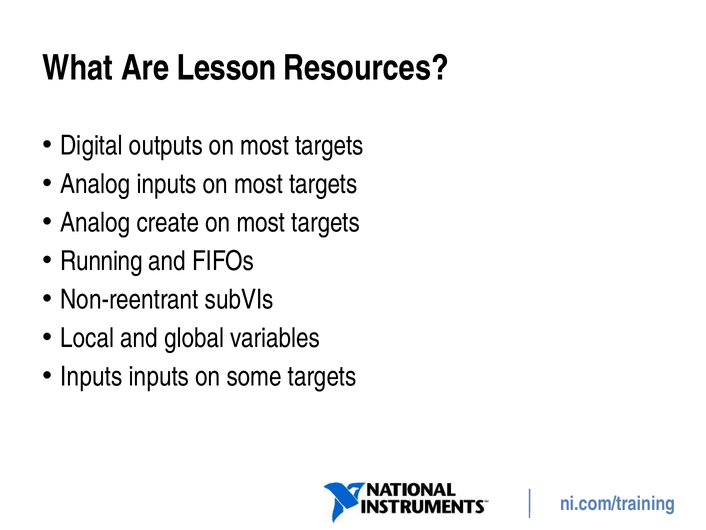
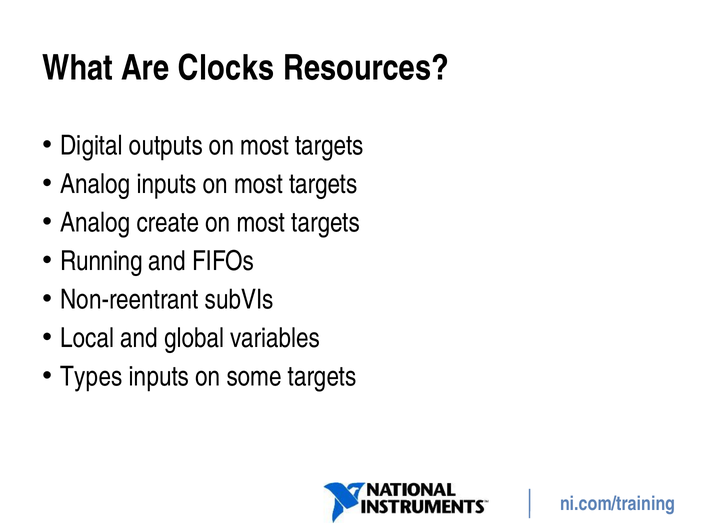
Lesson: Lesson -> Clocks
Inputs at (91, 376): Inputs -> Types
